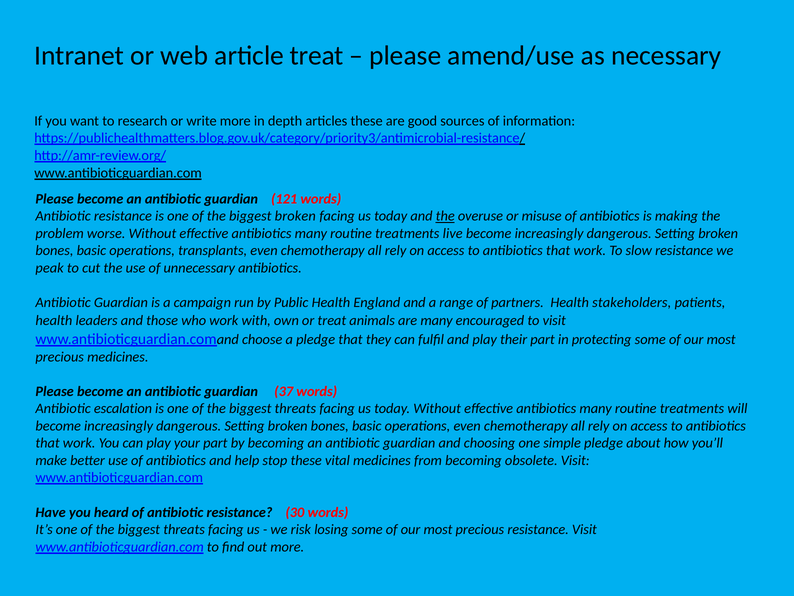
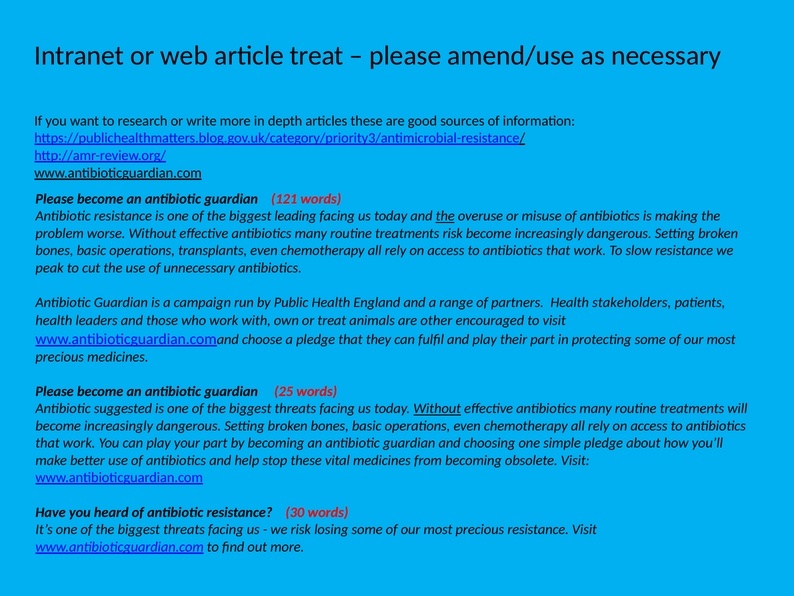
biggest broken: broken -> leading
treatments live: live -> risk
are many: many -> other
37: 37 -> 25
escalation: escalation -> suggested
Without at (437, 408) underline: none -> present
